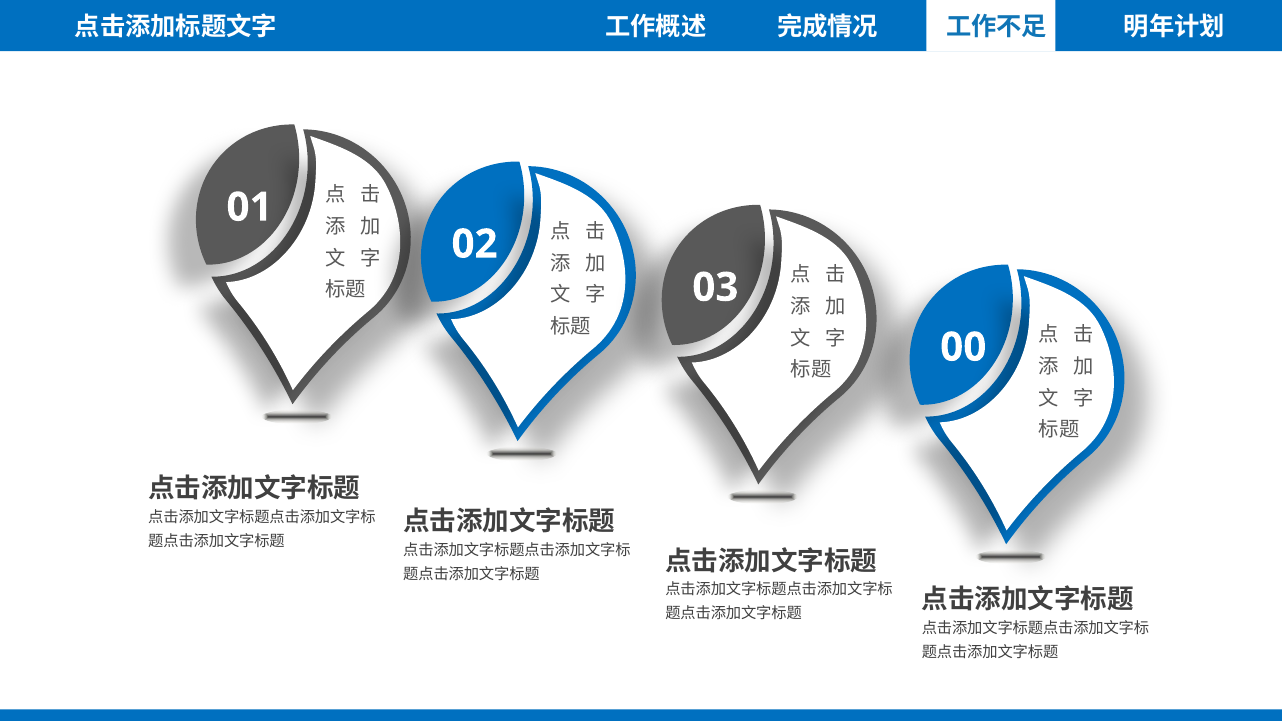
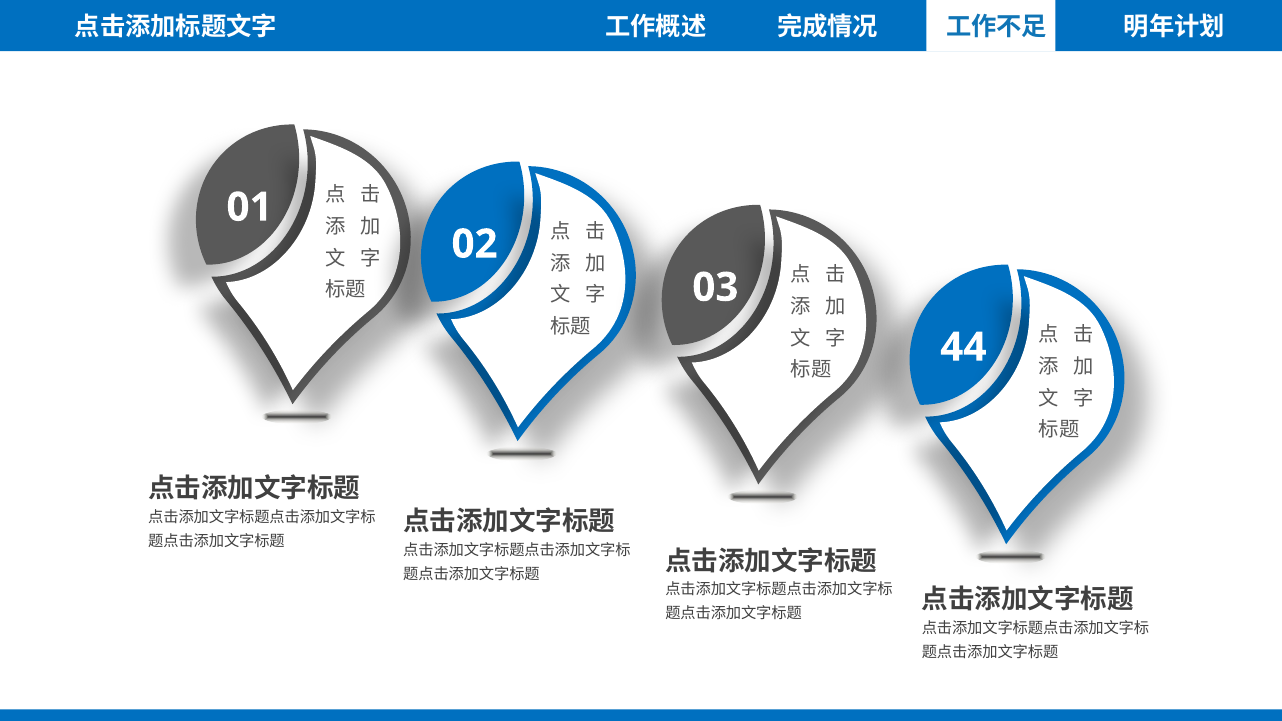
00: 00 -> 44
